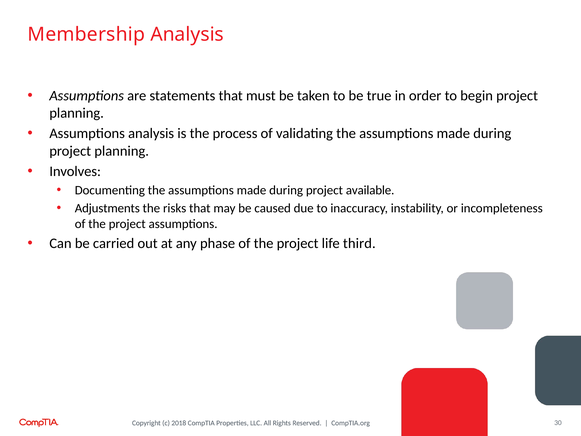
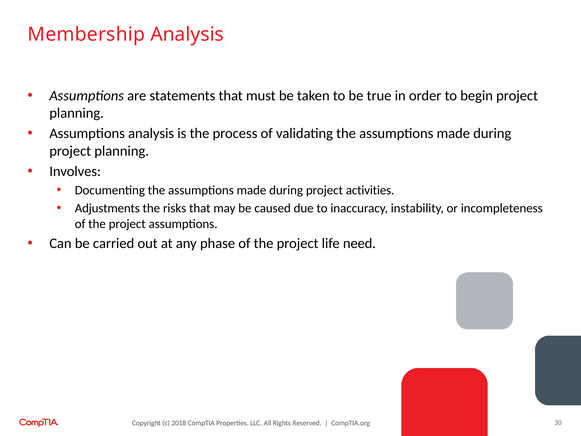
available: available -> activities
third: third -> need
